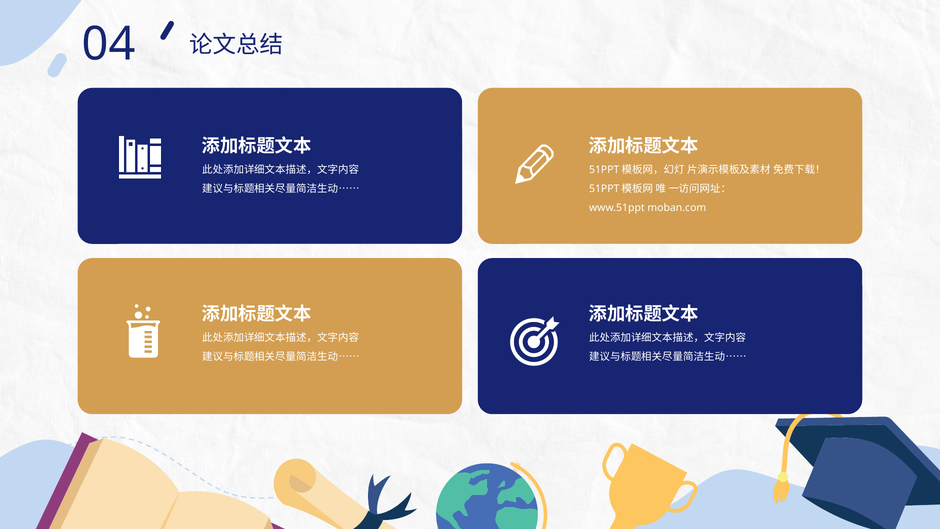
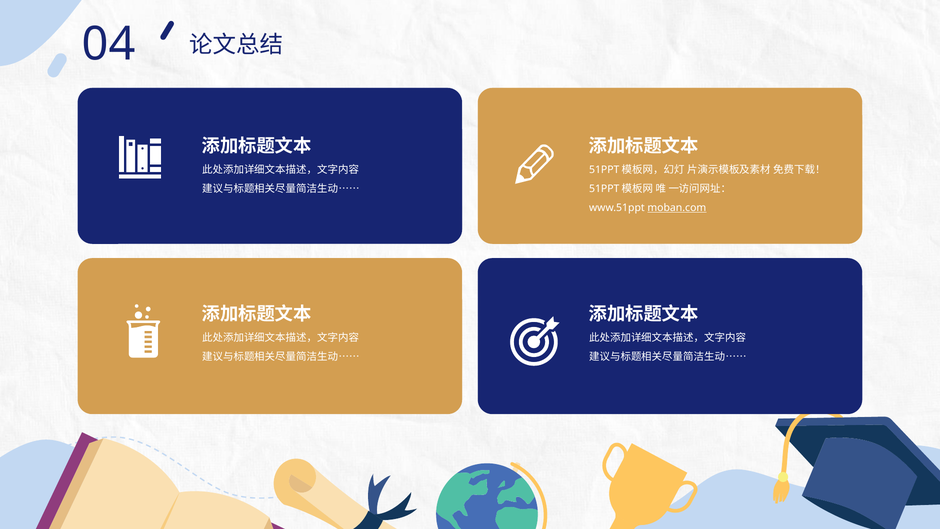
moban.com underline: none -> present
